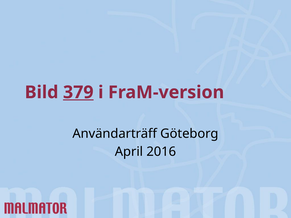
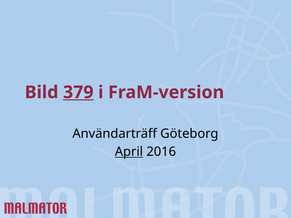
April underline: none -> present
